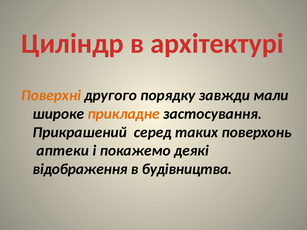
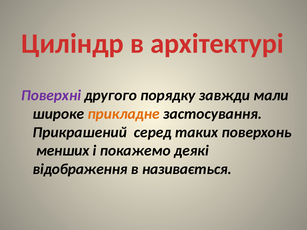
Поверхні colour: orange -> purple
аптеки: аптеки -> менших
будівництва: будівництва -> називається
